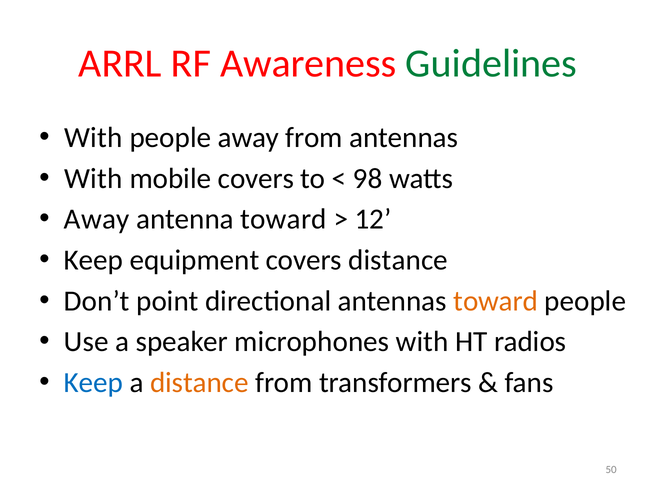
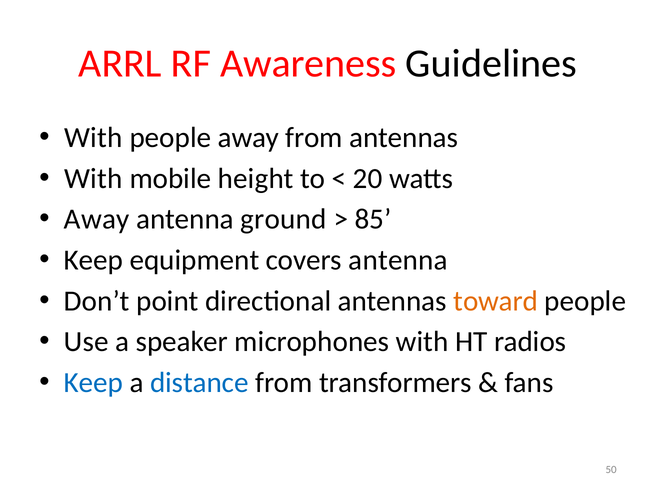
Guidelines colour: green -> black
mobile covers: covers -> height
98: 98 -> 20
antenna toward: toward -> ground
12: 12 -> 85
covers distance: distance -> antenna
distance at (199, 383) colour: orange -> blue
